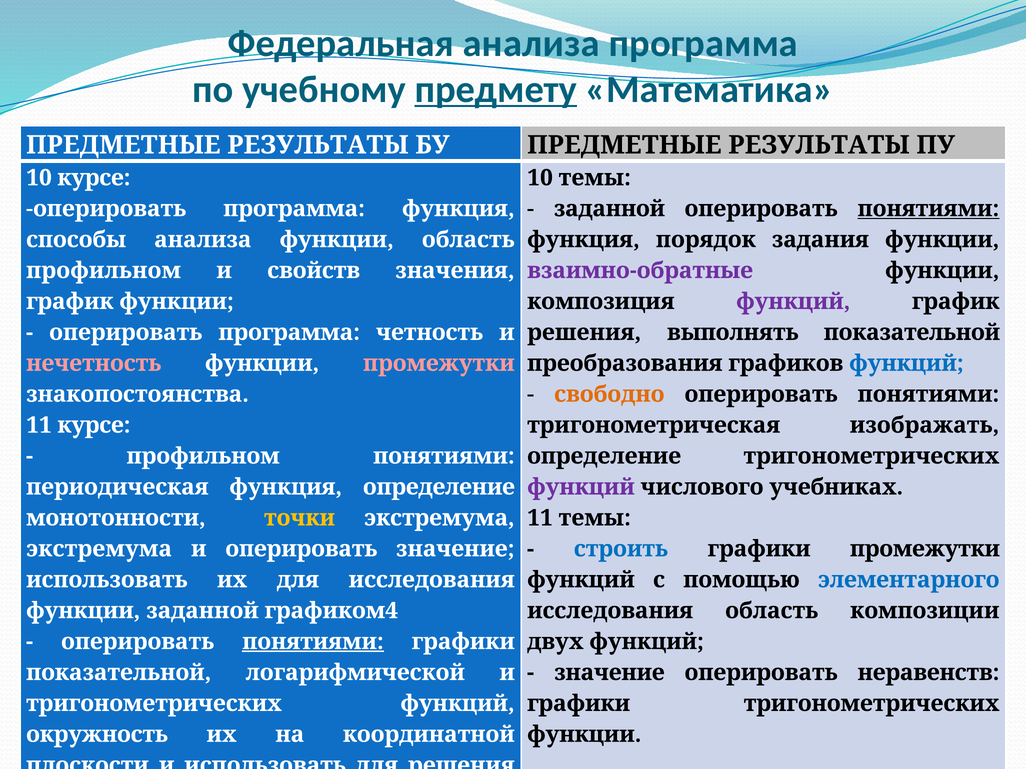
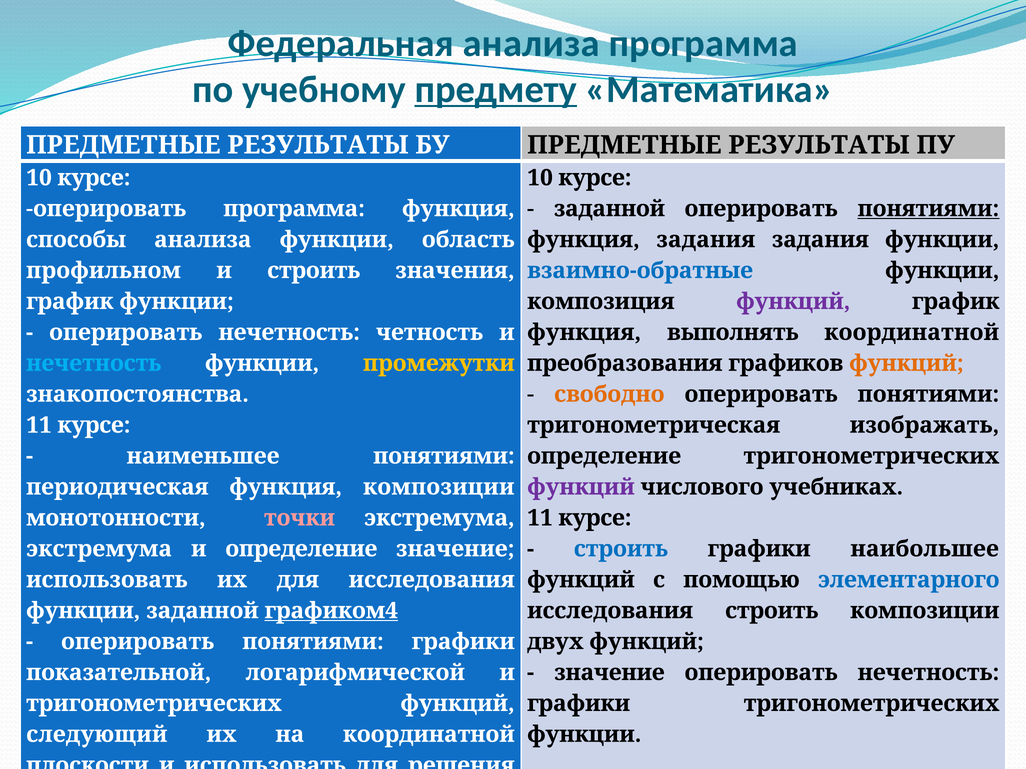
темы at (595, 178): темы -> курсе
функция порядок: порядок -> задания
и свойств: свойств -> строить
взаимно-обратные colour: purple -> blue
программа at (289, 333): программа -> нечетность
решения at (584, 333): решения -> функция
выполнять показательной: показательной -> координатной
нечетность at (94, 364) colour: pink -> light blue
промежутки at (439, 364) colour: pink -> yellow
функций at (906, 364) colour: blue -> orange
профильном at (203, 456): профильном -> наименьшее
функция определение: определение -> композиции
точки colour: yellow -> pink
темы at (595, 518): темы -> курсе
и оперировать: оперировать -> определение
графики промежутки: промежутки -> наибольшее
графиком4 underline: none -> present
исследования область: область -> строить
понятиями at (313, 642) underline: present -> none
неравенств at (929, 673): неравенств -> нечетность
окружность: окружность -> следующий
